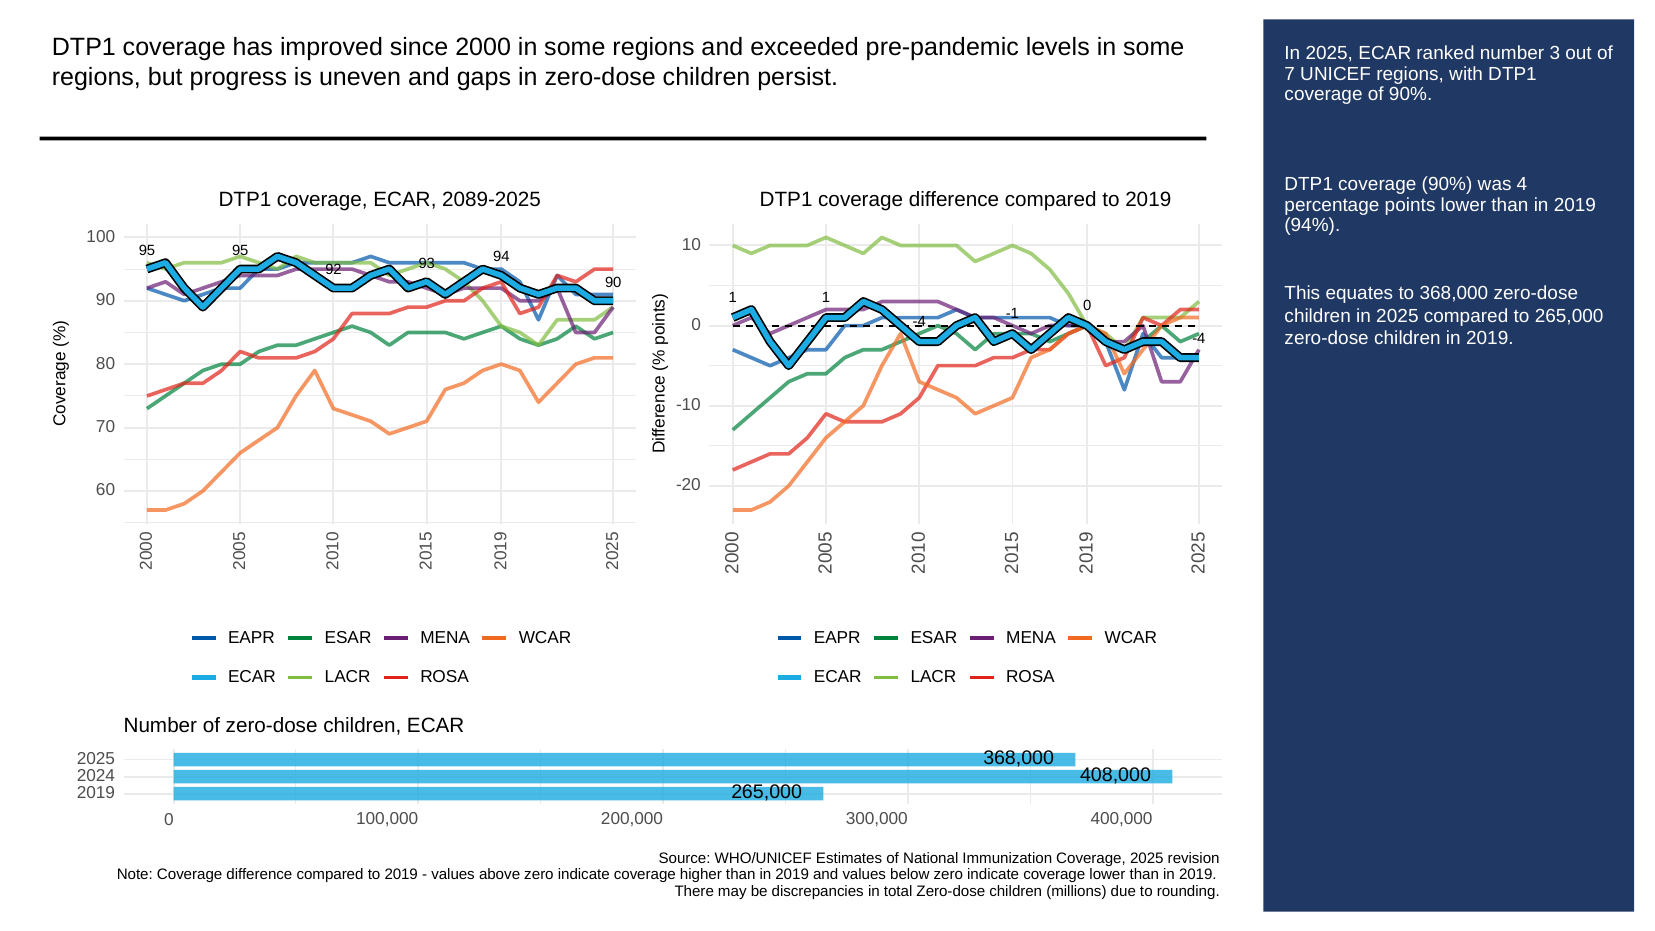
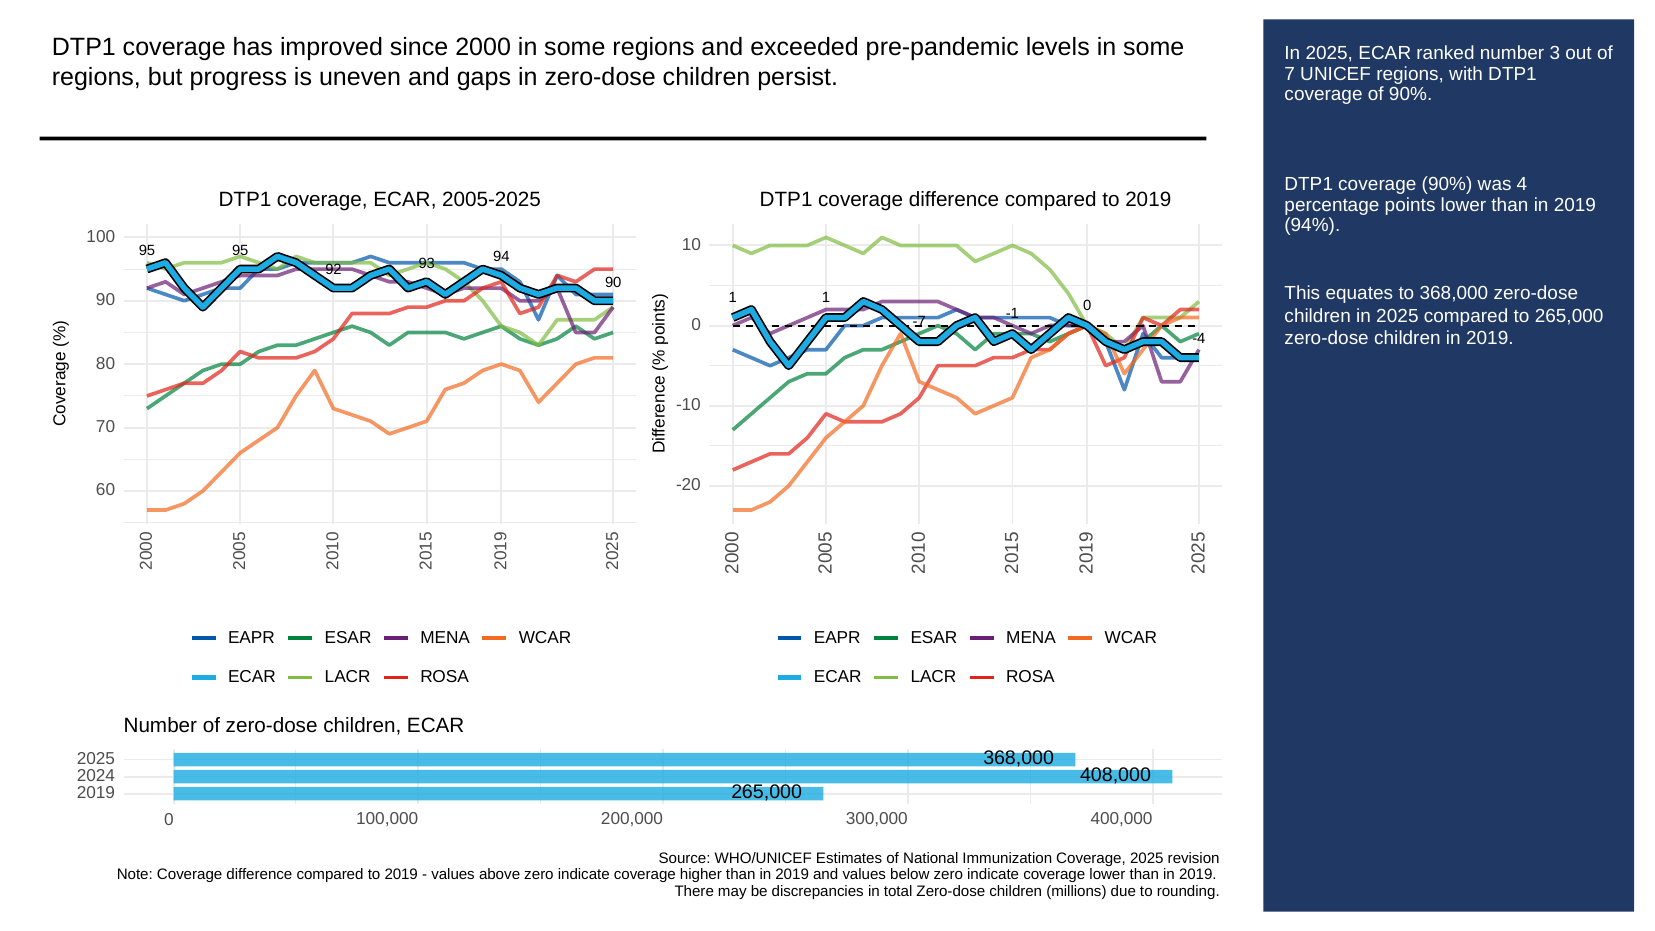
2089-2025: 2089-2025 -> 2005-2025
-4 at (919, 322): -4 -> -7
